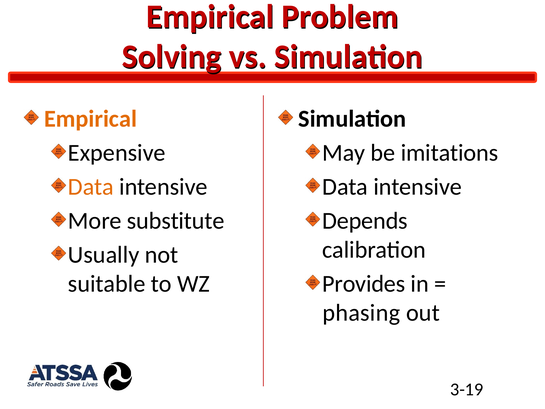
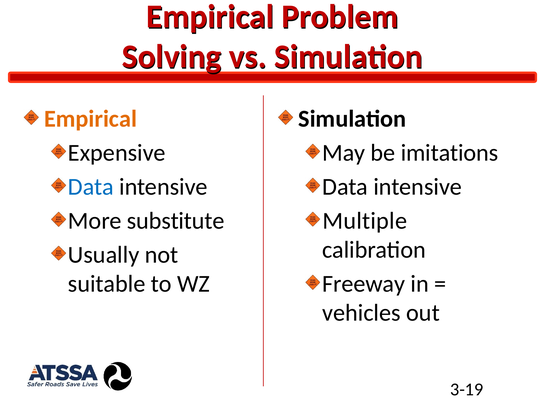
Data at (91, 187) colour: orange -> blue
Depends: Depends -> Multiple
Provides: Provides -> Freeway
phasing: phasing -> vehicles
